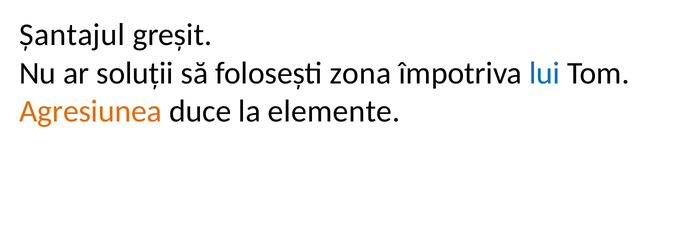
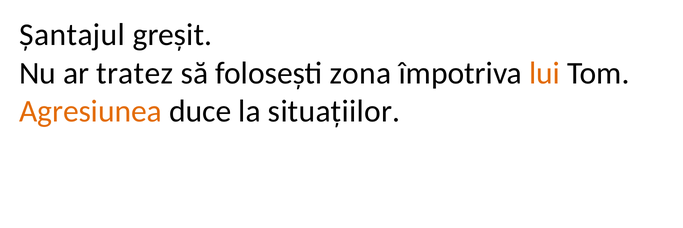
soluții: soluții -> tratez
lui colour: blue -> orange
elemente: elemente -> situațiilor
